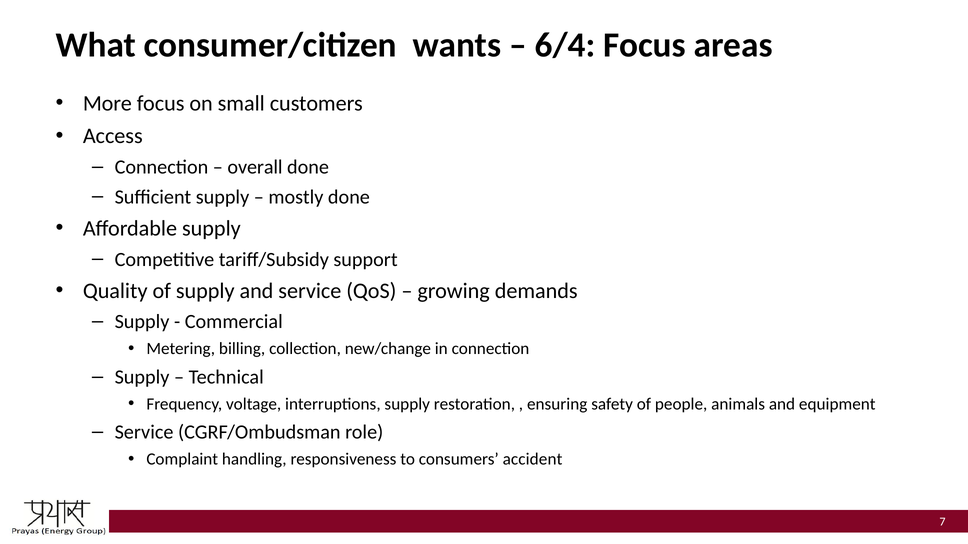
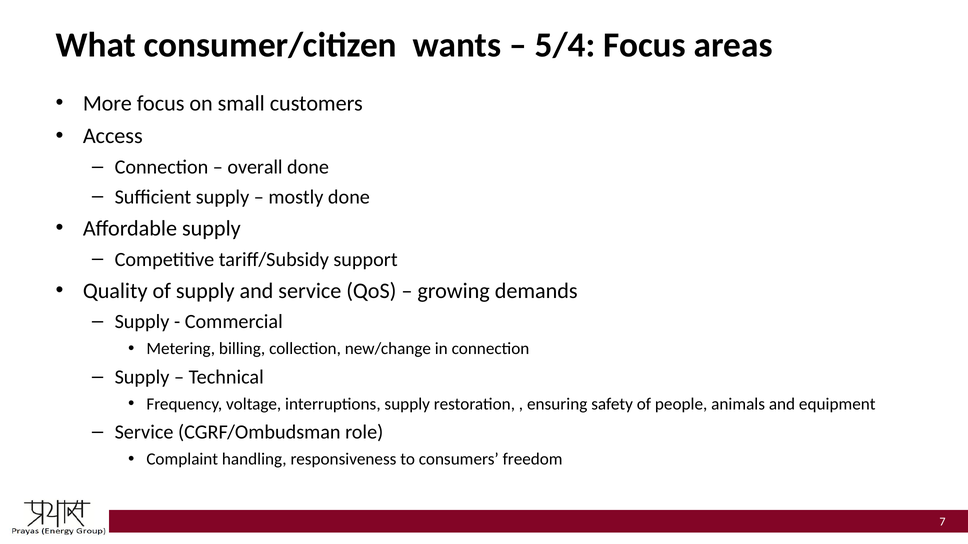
6/4: 6/4 -> 5/4
accident: accident -> freedom
